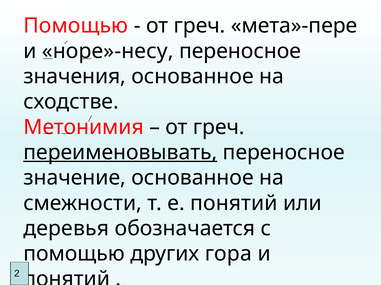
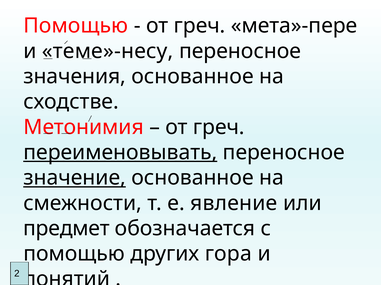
норе»-несу: норе»-несу -> теме»-несу
значение underline: none -> present
е понятий: понятий -> явление
деревья: деревья -> предмет
